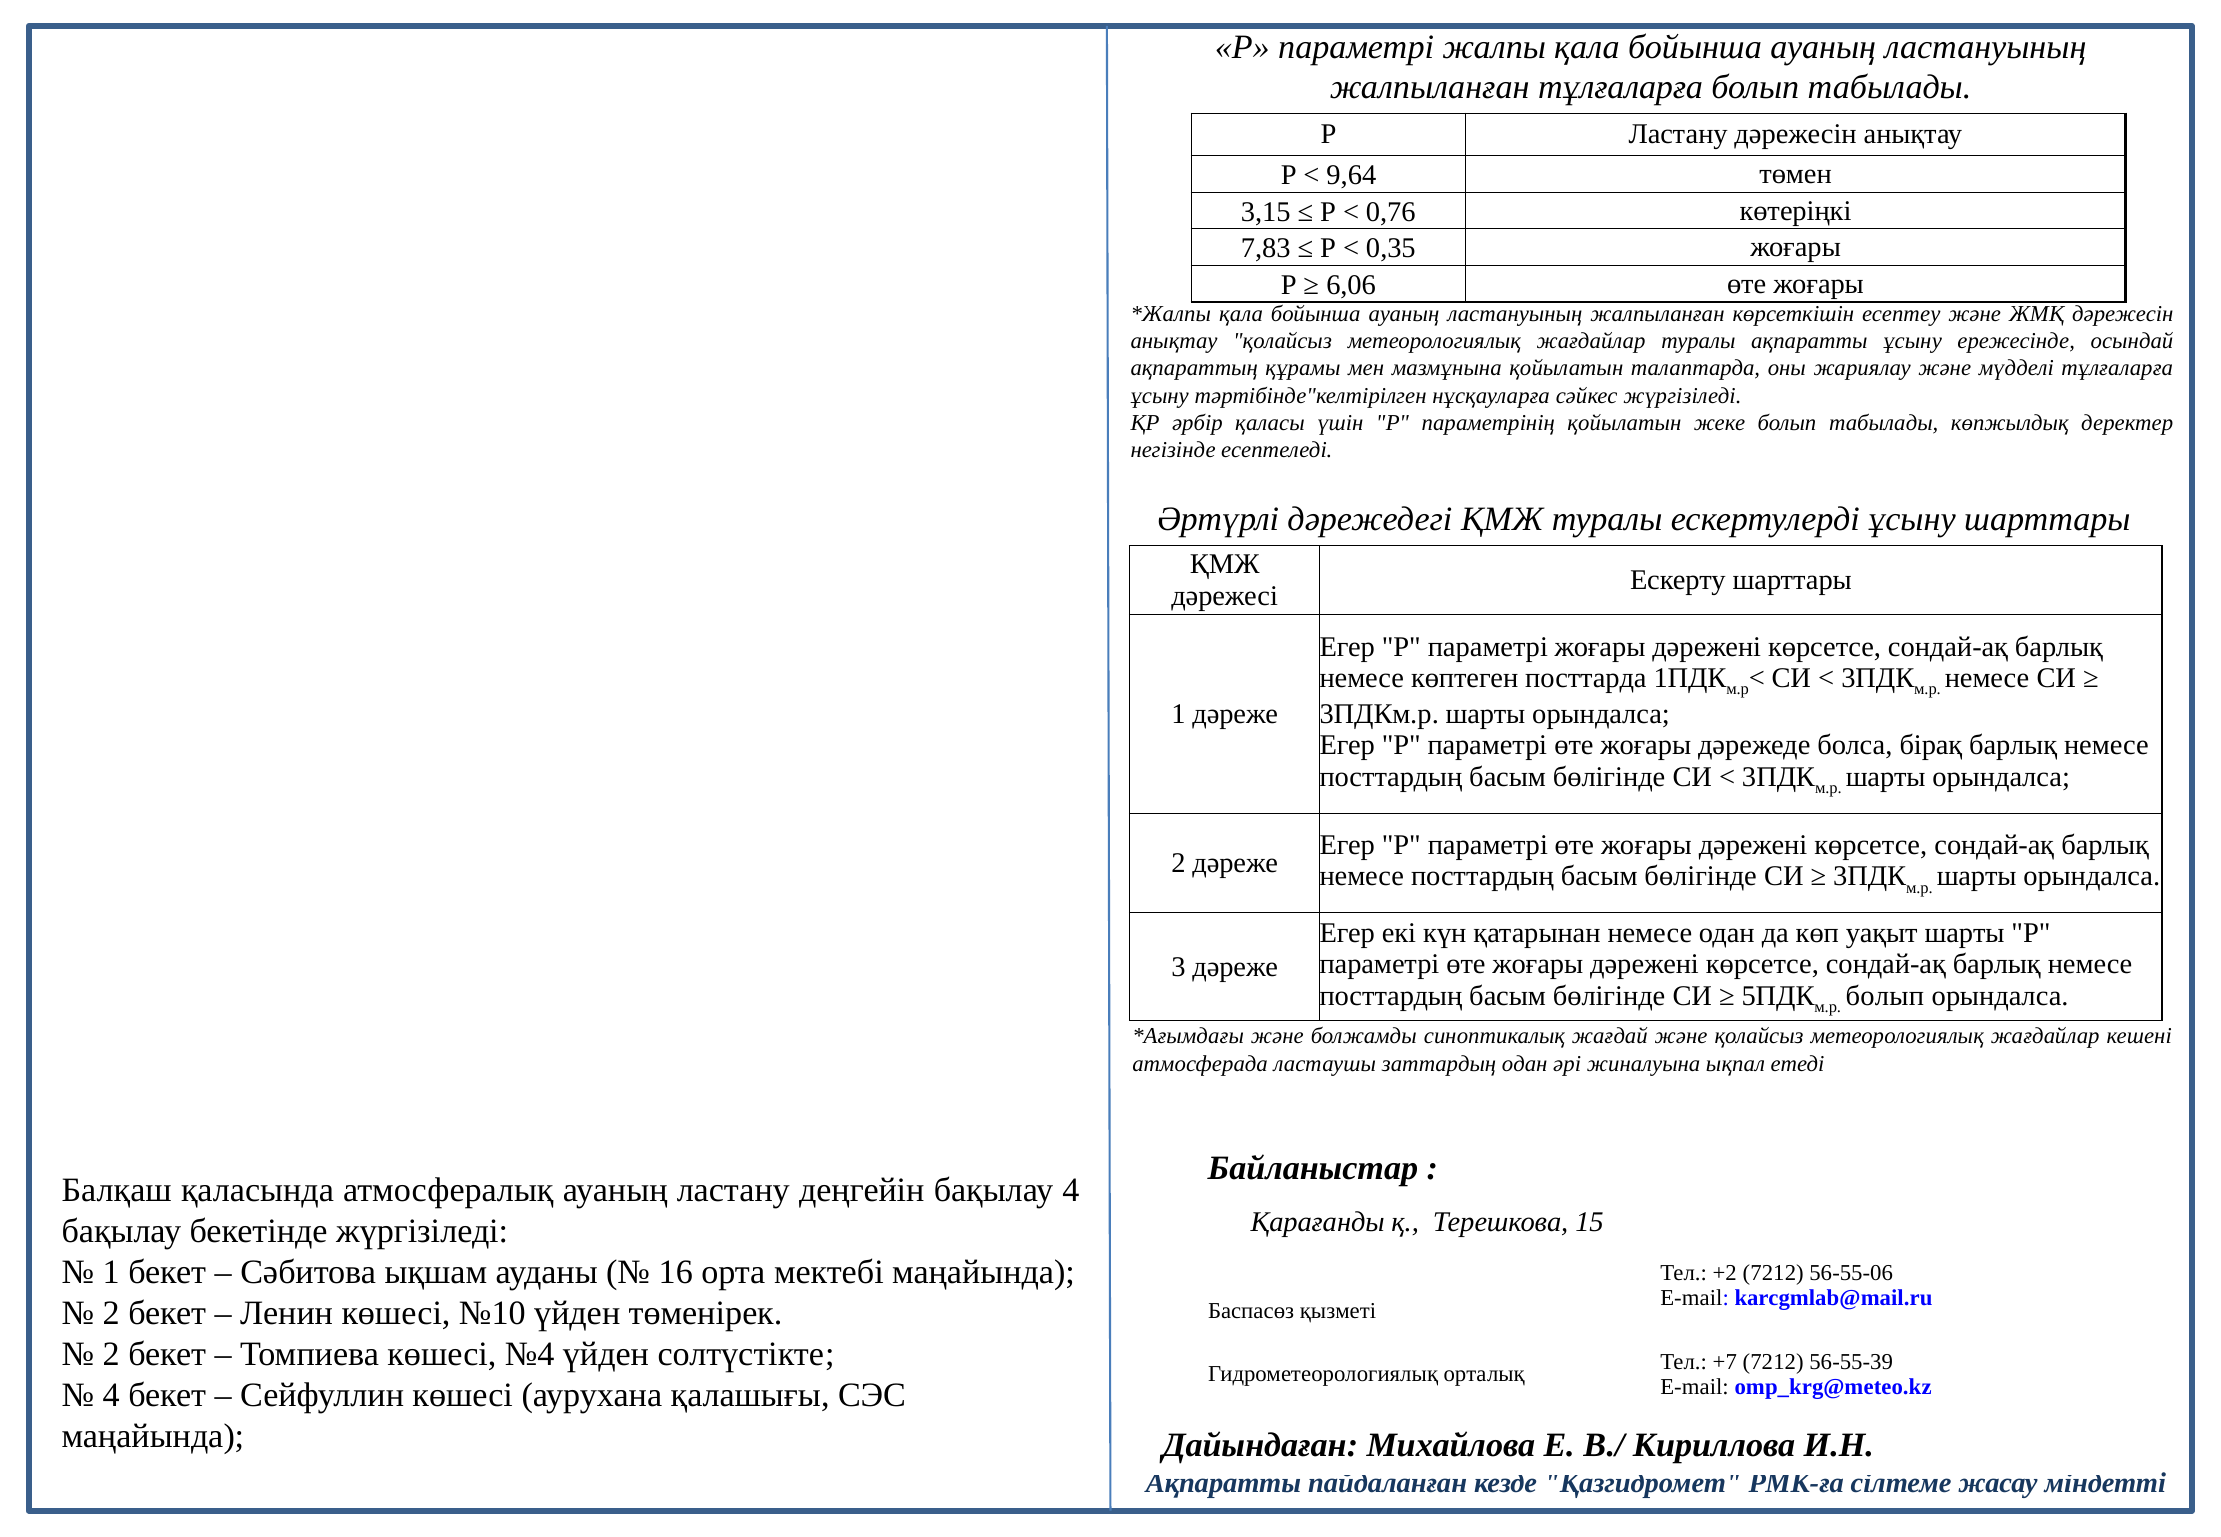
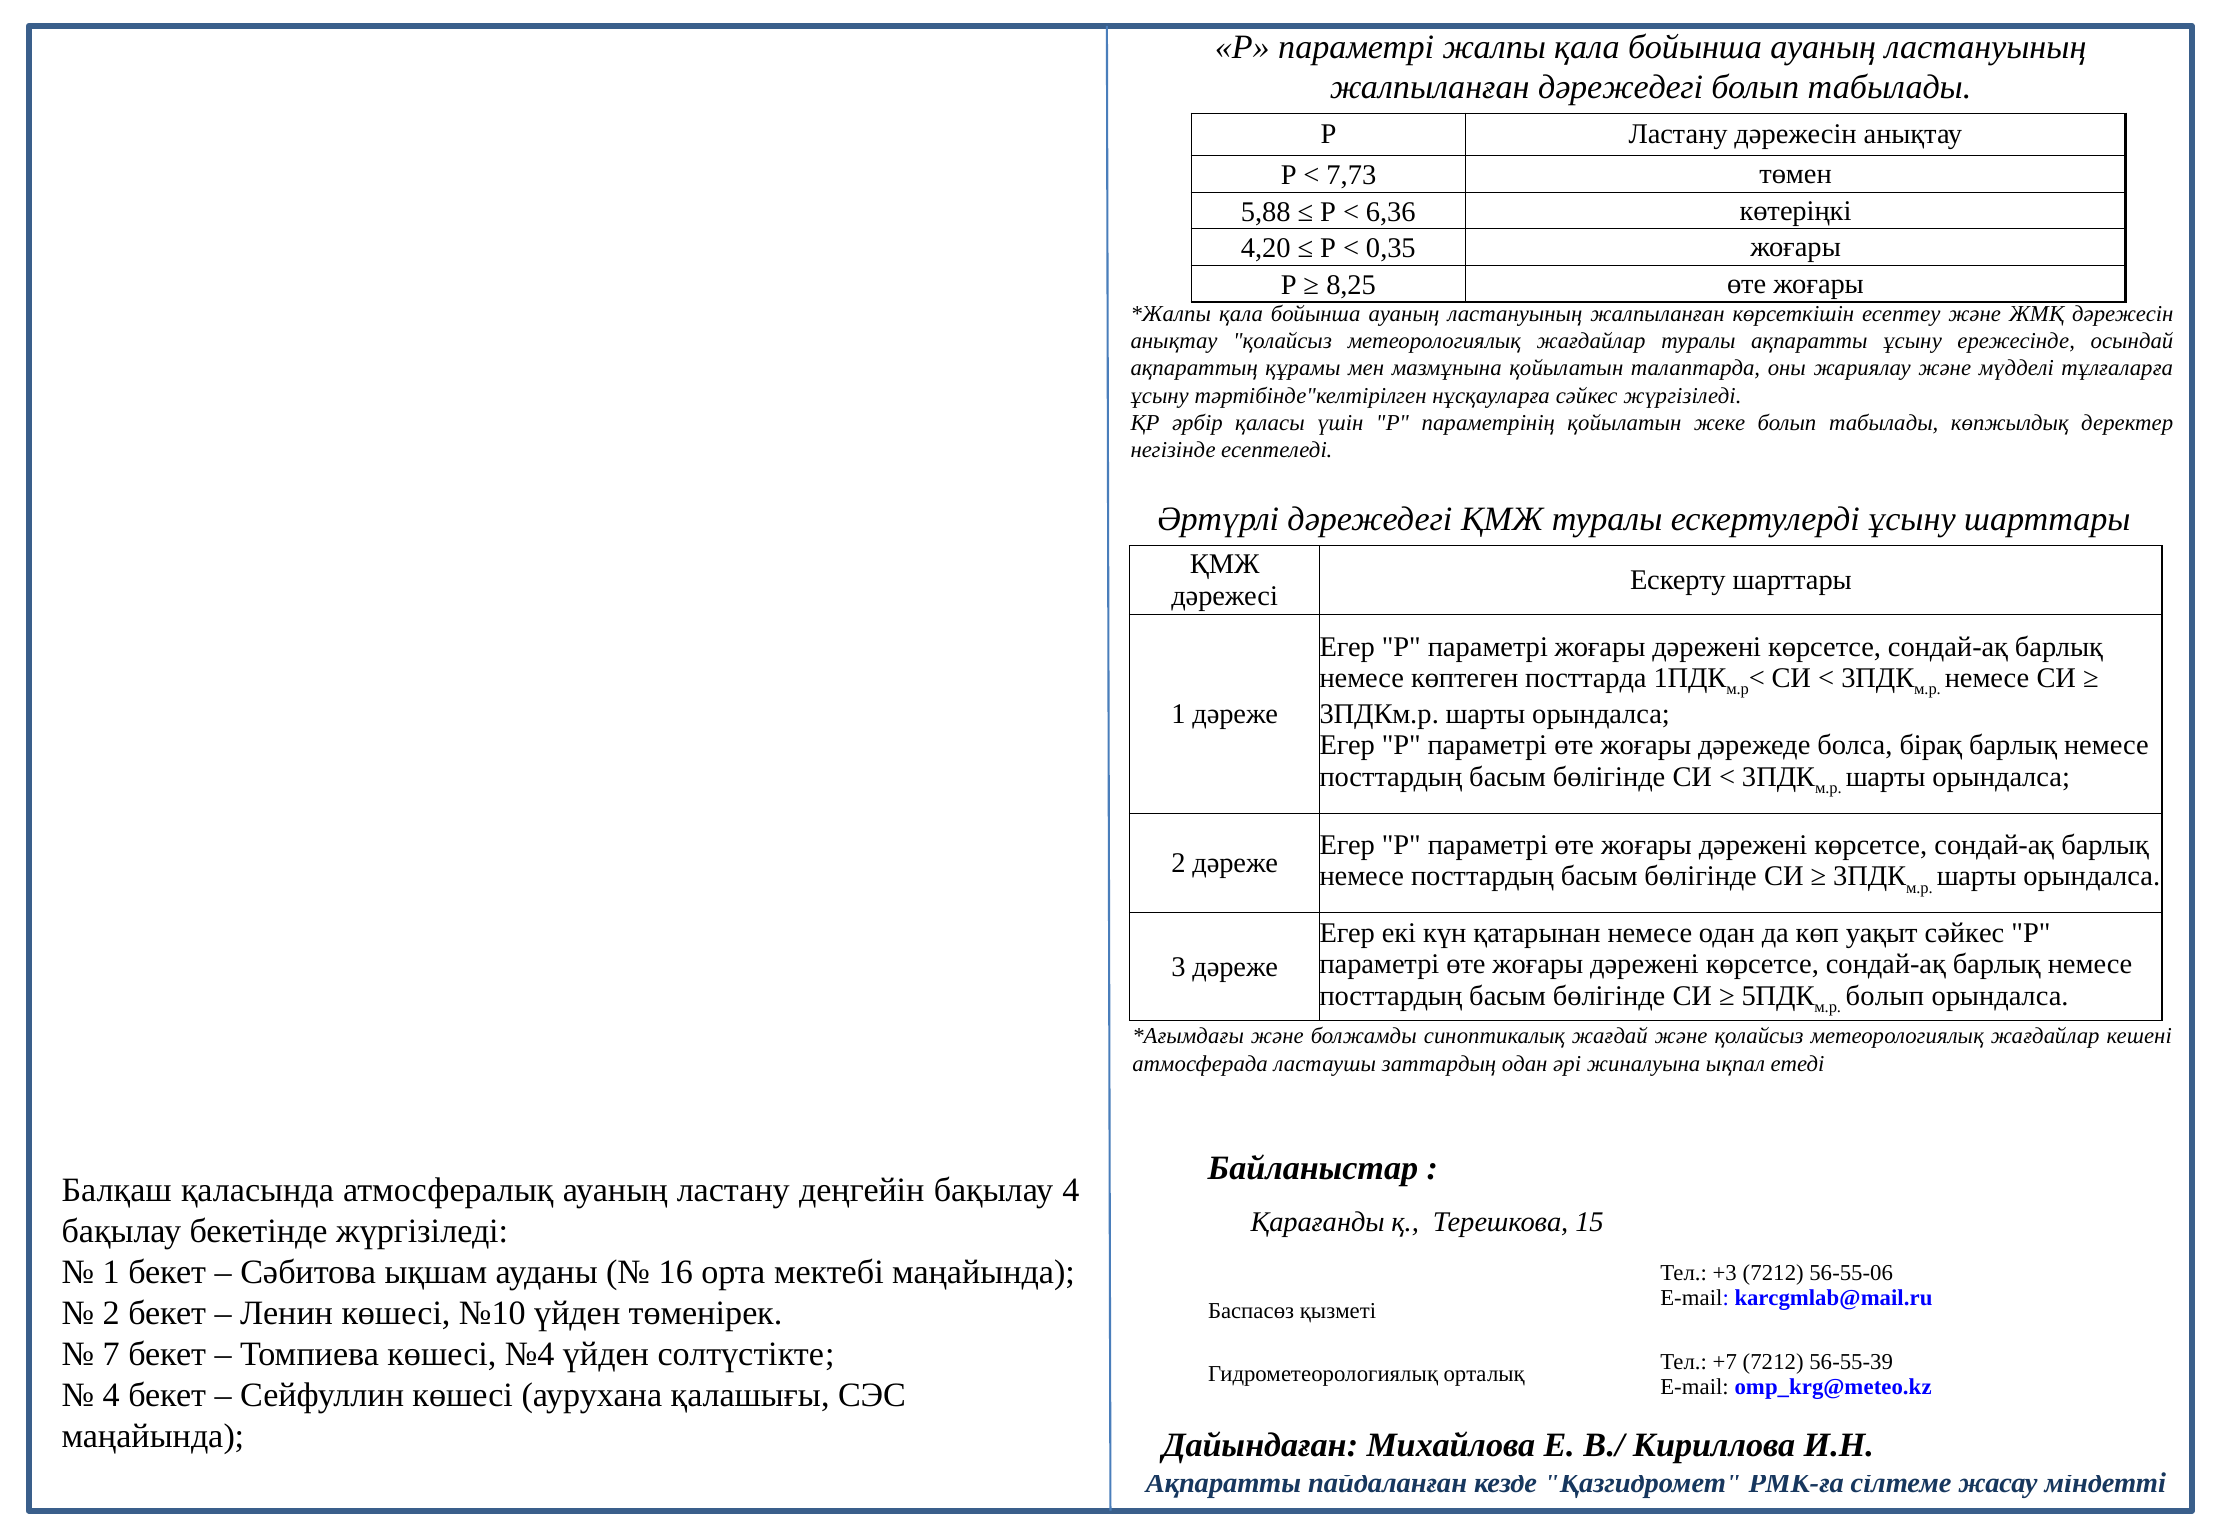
жалпыланған тұлғаларға: тұлғаларға -> дәрежедегі
9,64: 9,64 -> 7,73
3,15: 3,15 -> 5,88
0,76: 0,76 -> 6,36
7,83: 7,83 -> 4,20
6,06: 6,06 -> 8,25
уақыт шарты: шарты -> сәйкес
+2: +2 -> +3
2 at (111, 1354): 2 -> 7
